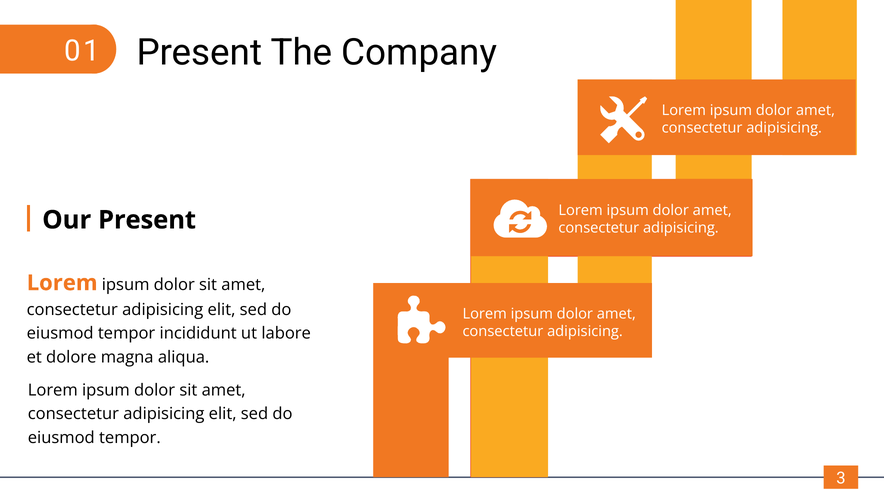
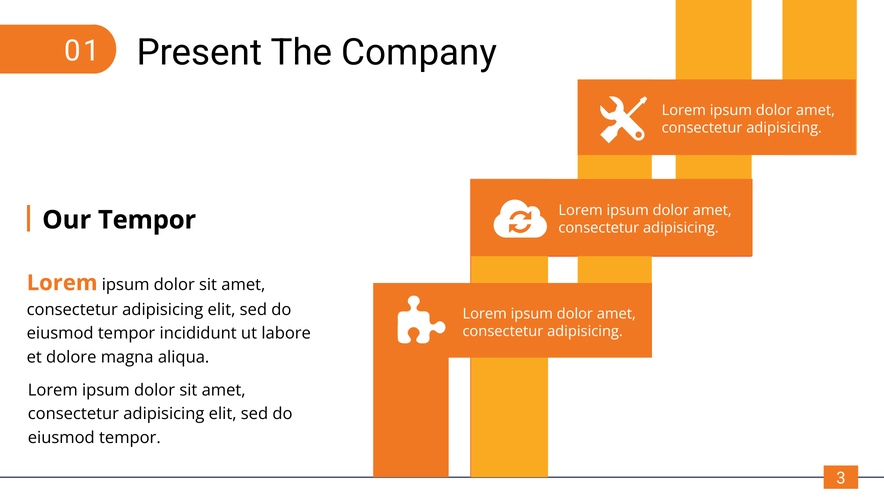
Our Present: Present -> Tempor
